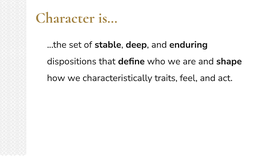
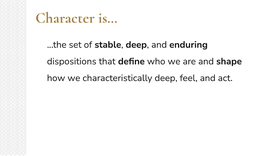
characteristically traits: traits -> deep
